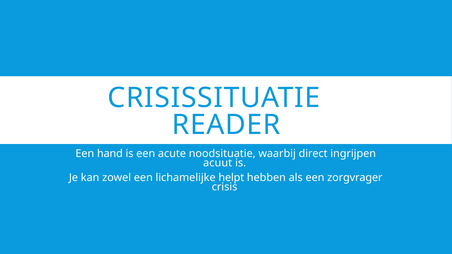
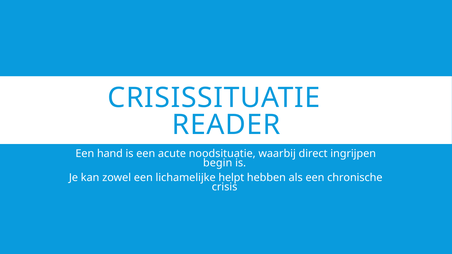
acuut: acuut -> begin
zorgvrager: zorgvrager -> chronische
